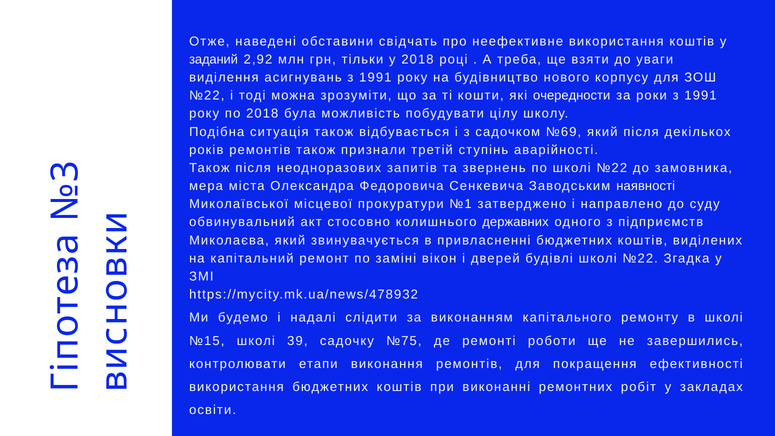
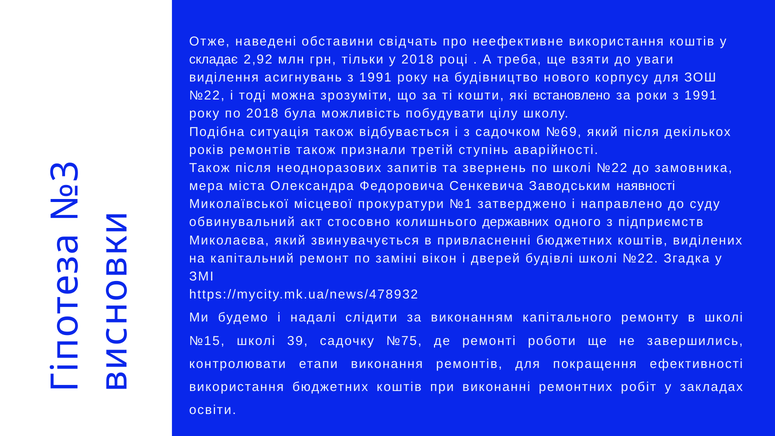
заданий: заданий -> складає
очередности: очередности -> встановлено
